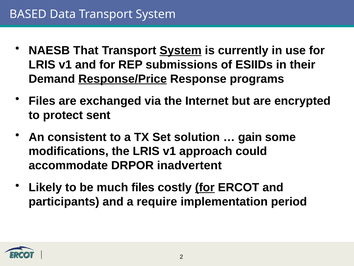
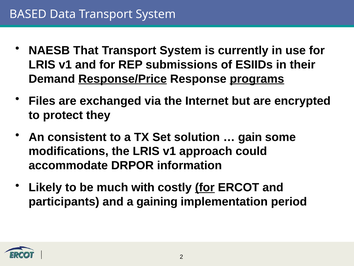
System at (181, 50) underline: present -> none
programs underline: none -> present
sent: sent -> they
inadvertent: inadvertent -> information
much files: files -> with
require: require -> gaining
